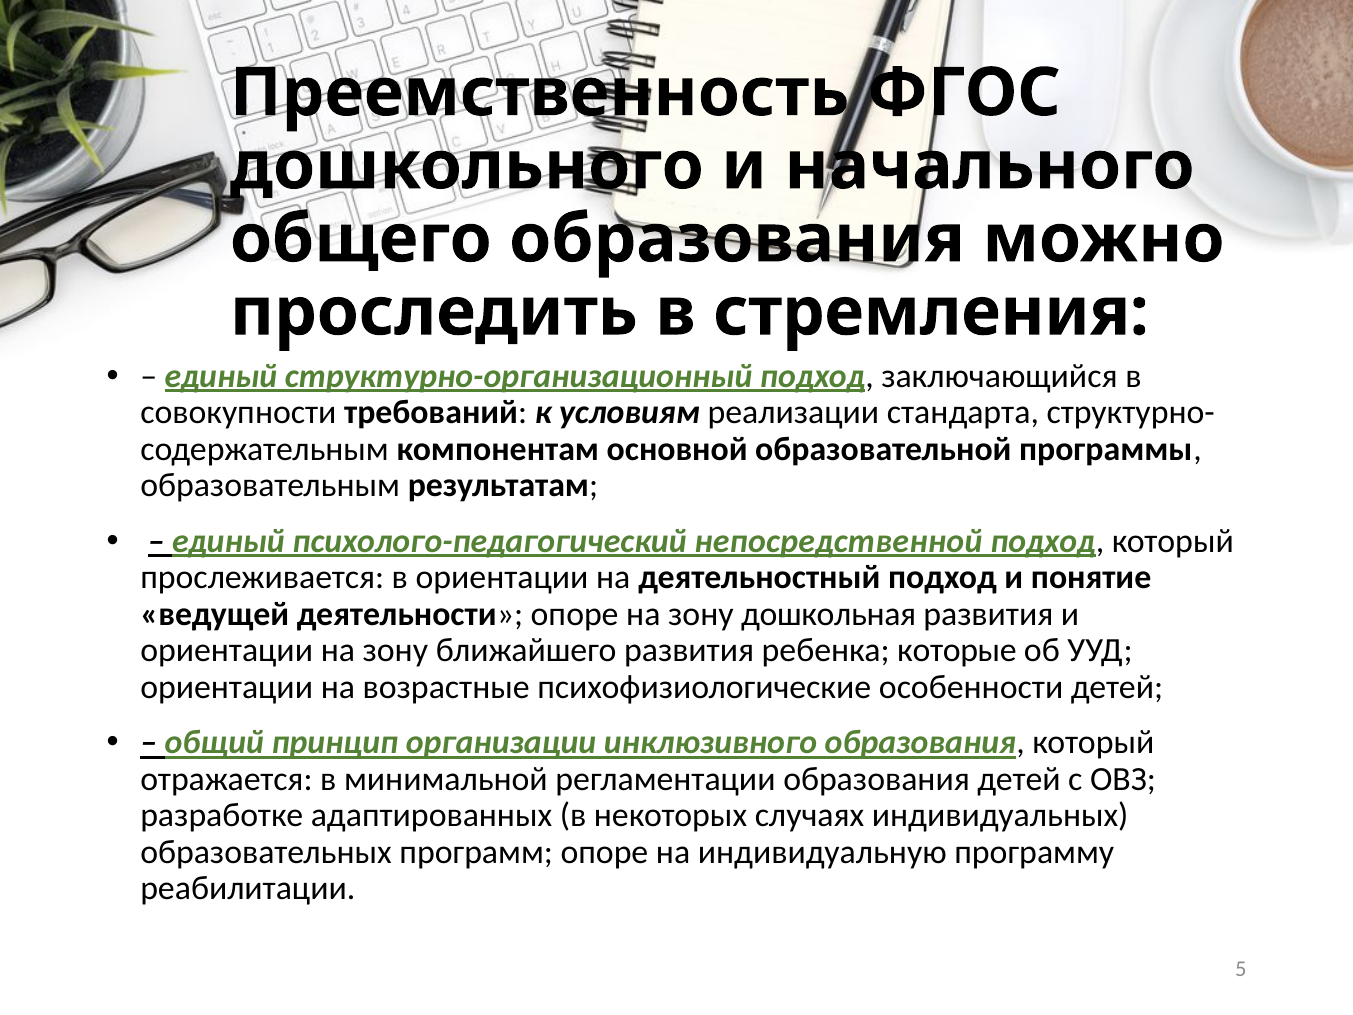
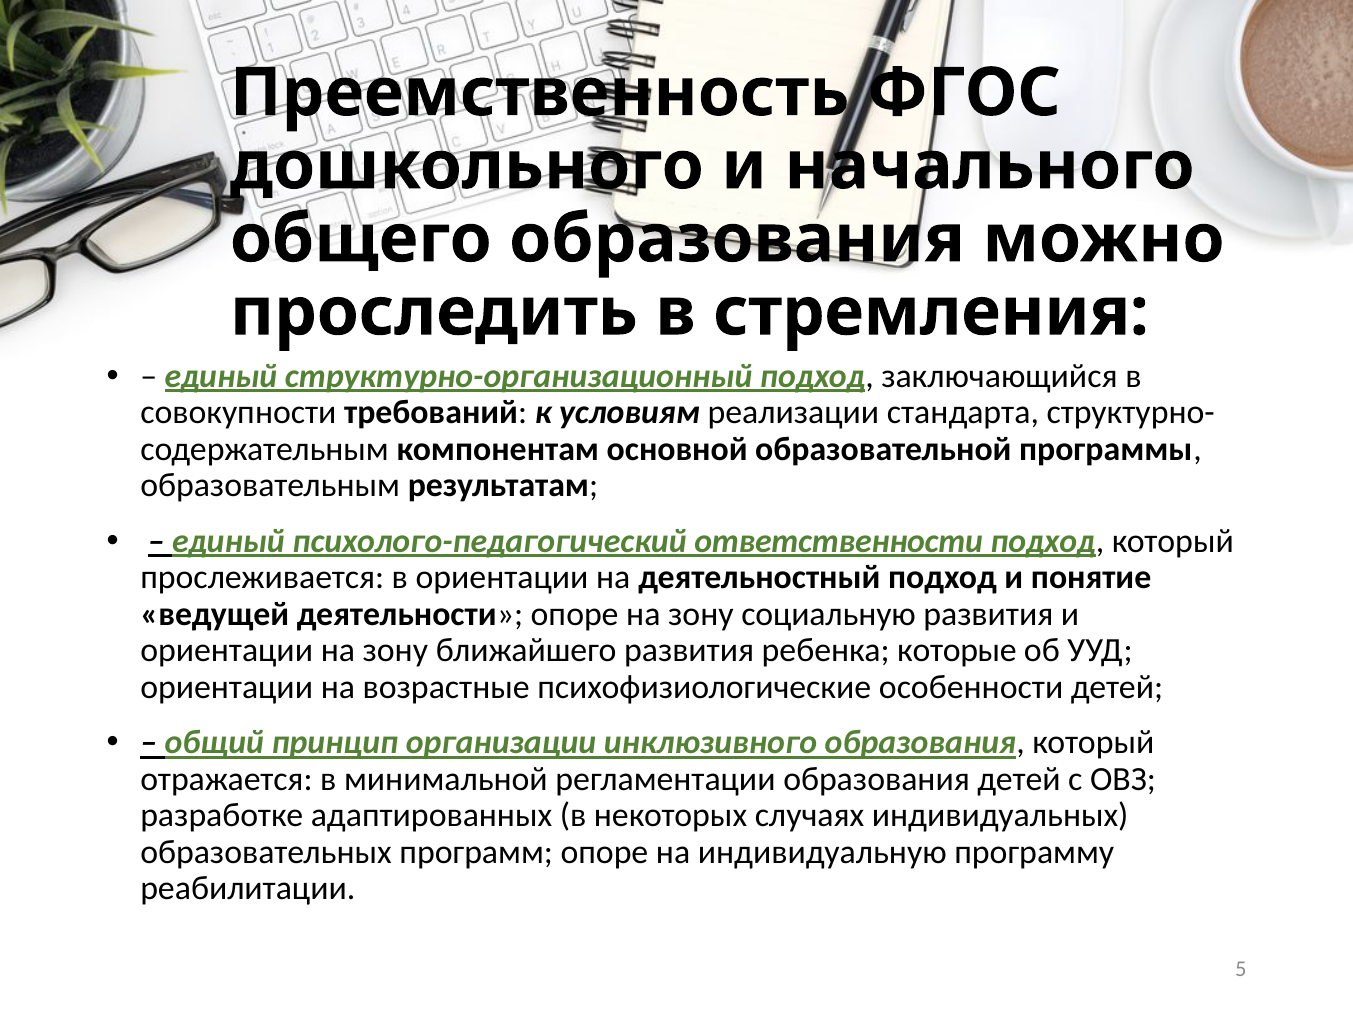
непосредственной: непосредственной -> ответственности
дошкольная: дошкольная -> социальную
